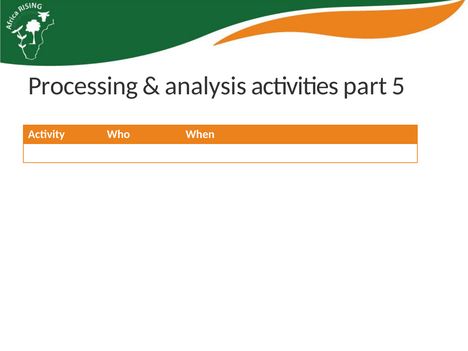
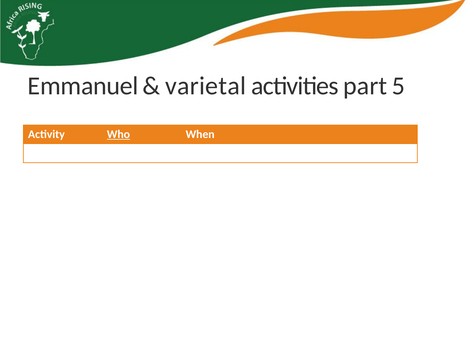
Processing: Processing -> Emmanuel
analysis: analysis -> varietal
Who underline: none -> present
